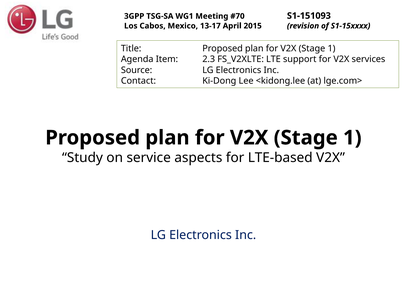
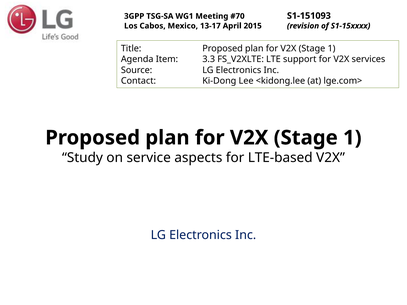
2.3: 2.3 -> 3.3
